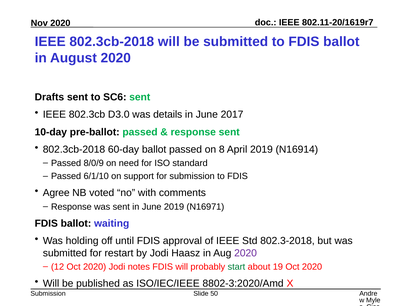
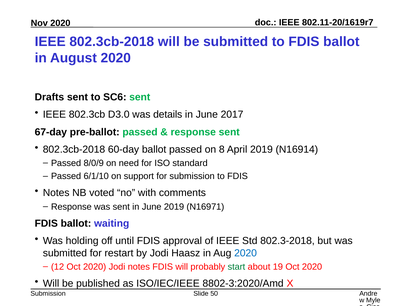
10-day: 10-day -> 67-day
Agree at (56, 193): Agree -> Notes
2020 at (246, 253) colour: purple -> blue
